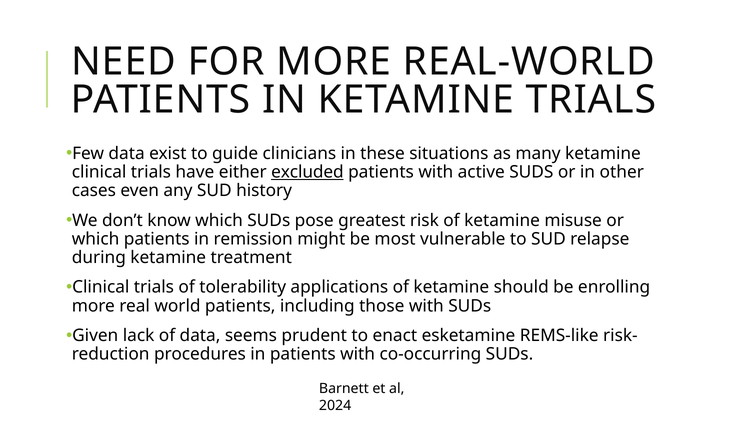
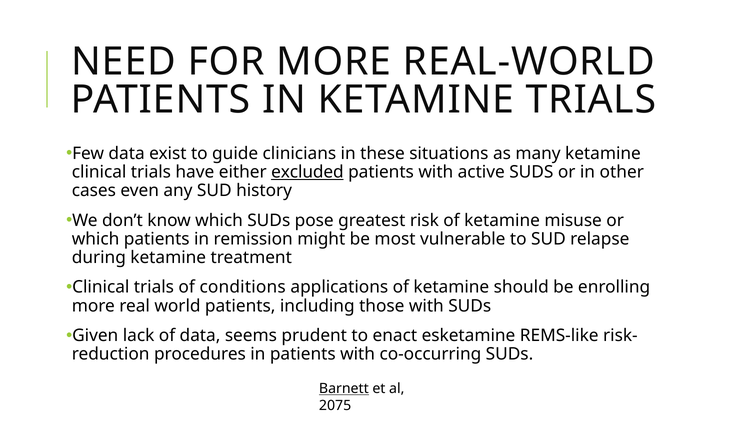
tolerability: tolerability -> conditions
Barnett underline: none -> present
2024: 2024 -> 2075
